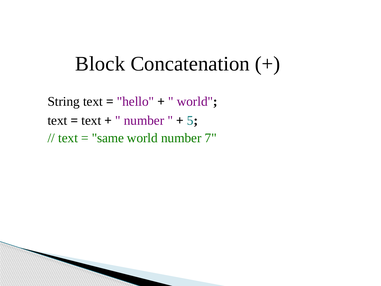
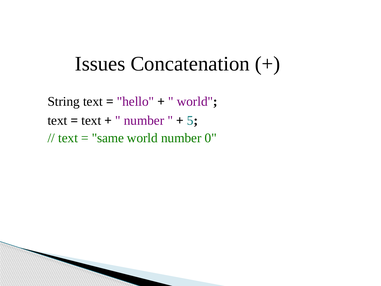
Block: Block -> Issues
7: 7 -> 0
